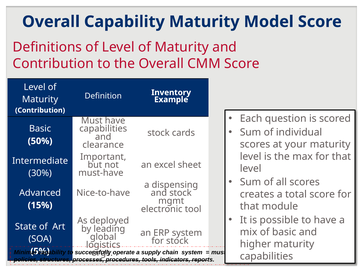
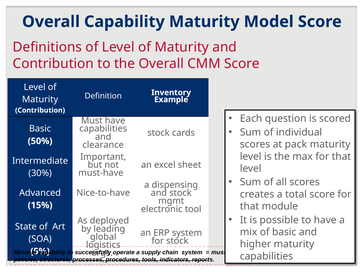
your: your -> pack
